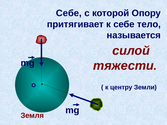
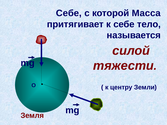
Опору: Опору -> Масса
